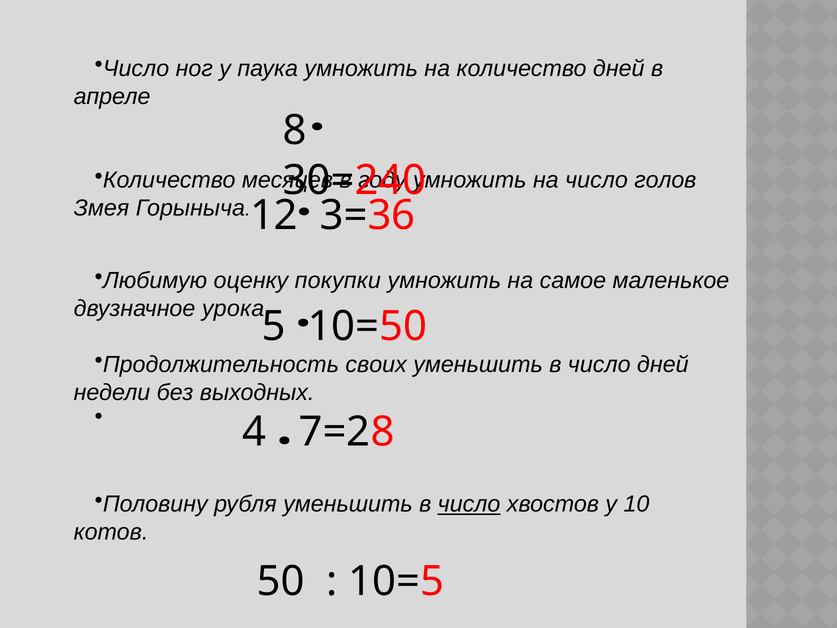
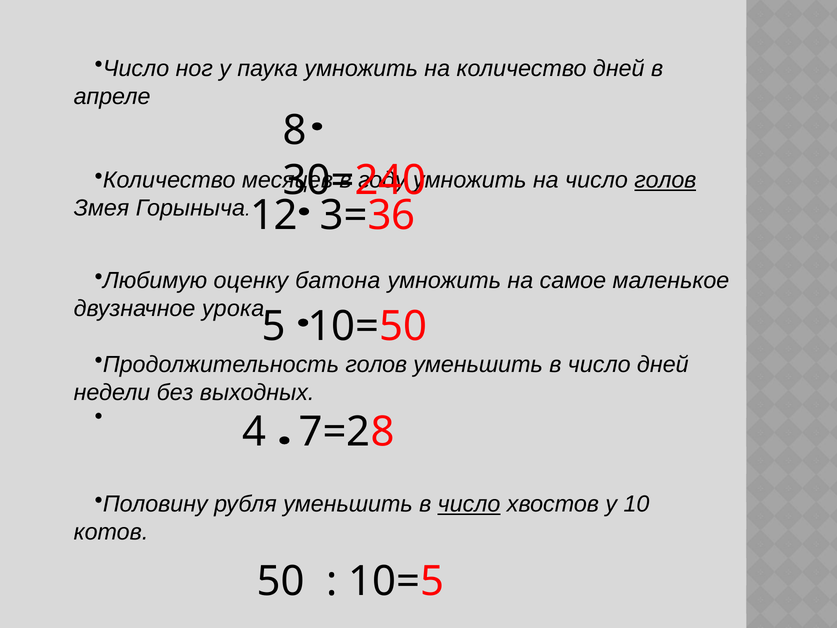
голов at (665, 180) underline: none -> present
покупки: покупки -> батона
Продолжительность своих: своих -> голов
